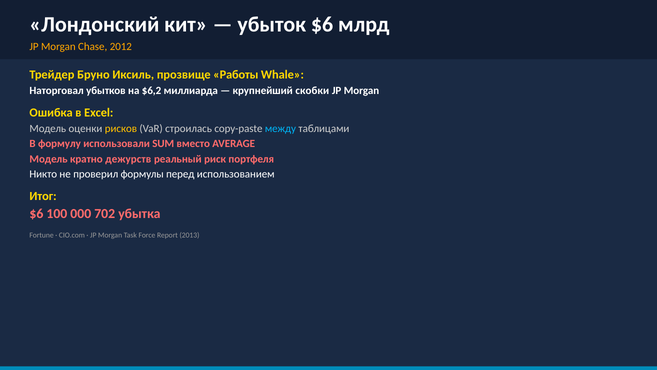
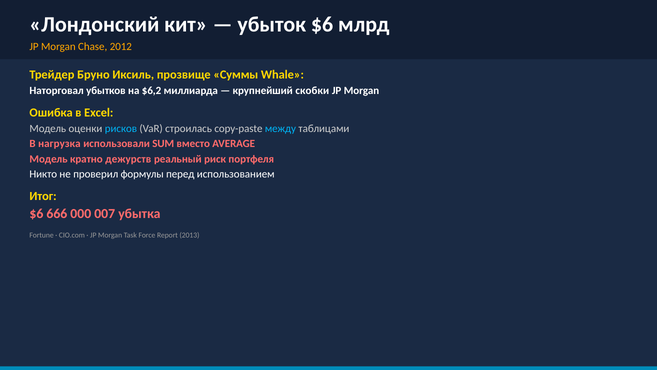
Работы: Работы -> Суммы
рисков colour: yellow -> light blue
формулу: формулу -> нагрузка
100: 100 -> 666
702: 702 -> 007
